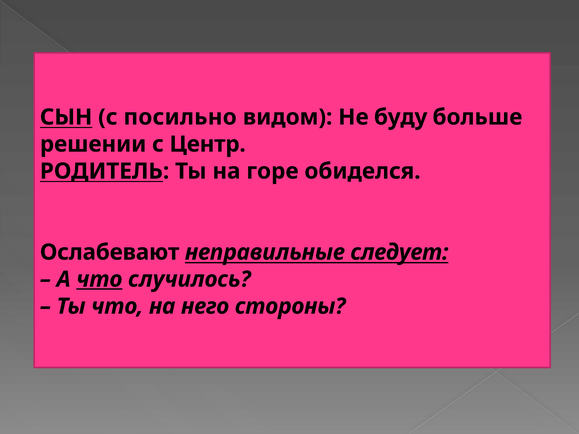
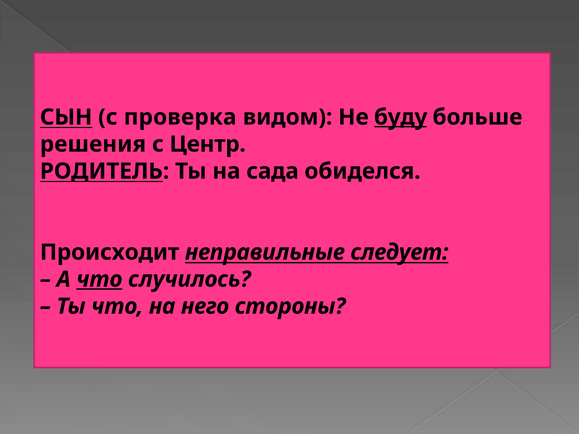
посильно: посильно -> проверка
буду underline: none -> present
решении: решении -> решения
горе: горе -> сада
Ослабевают: Ослабевают -> Происходит
